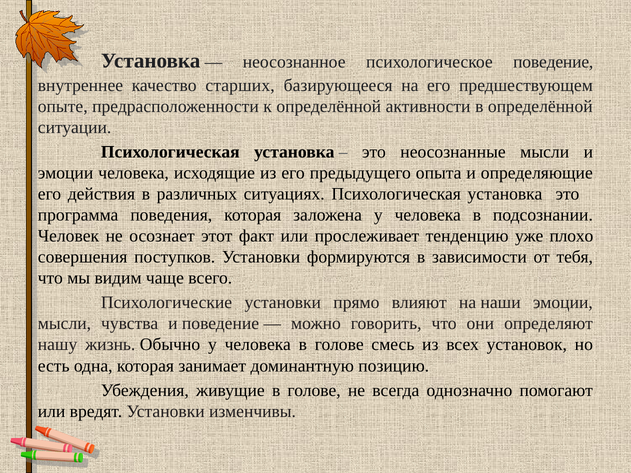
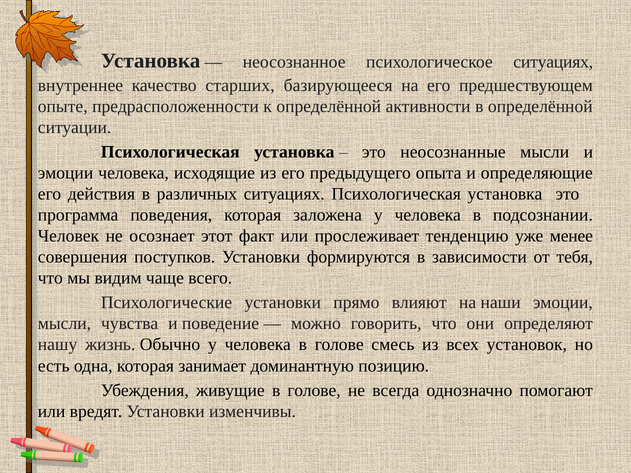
психологическое поведение: поведение -> ситуациях
плохо: плохо -> менее
